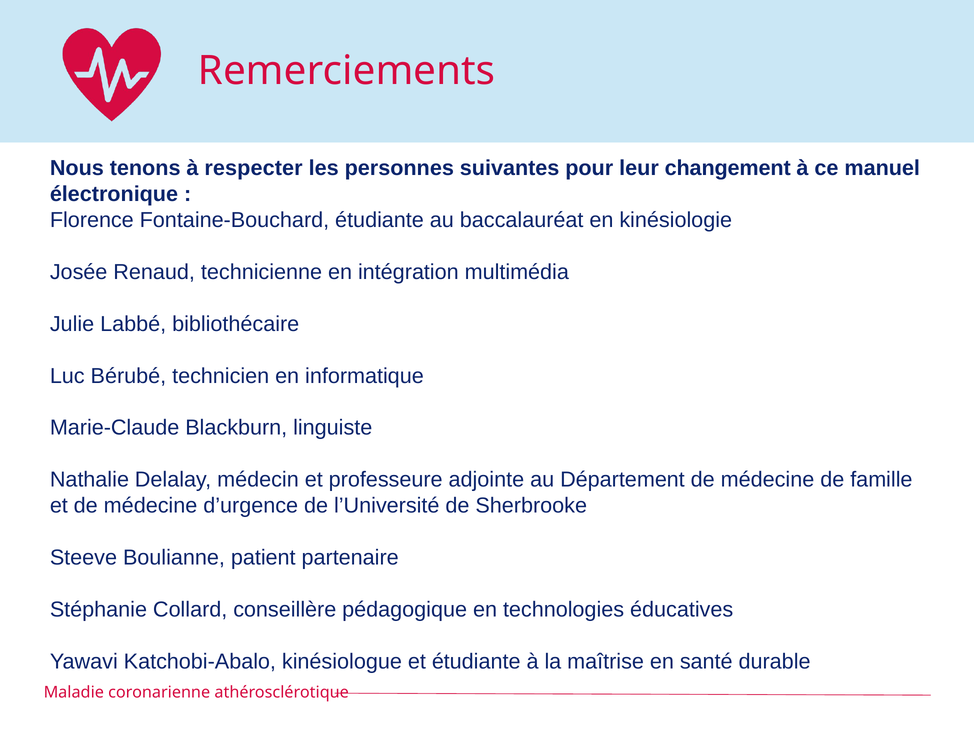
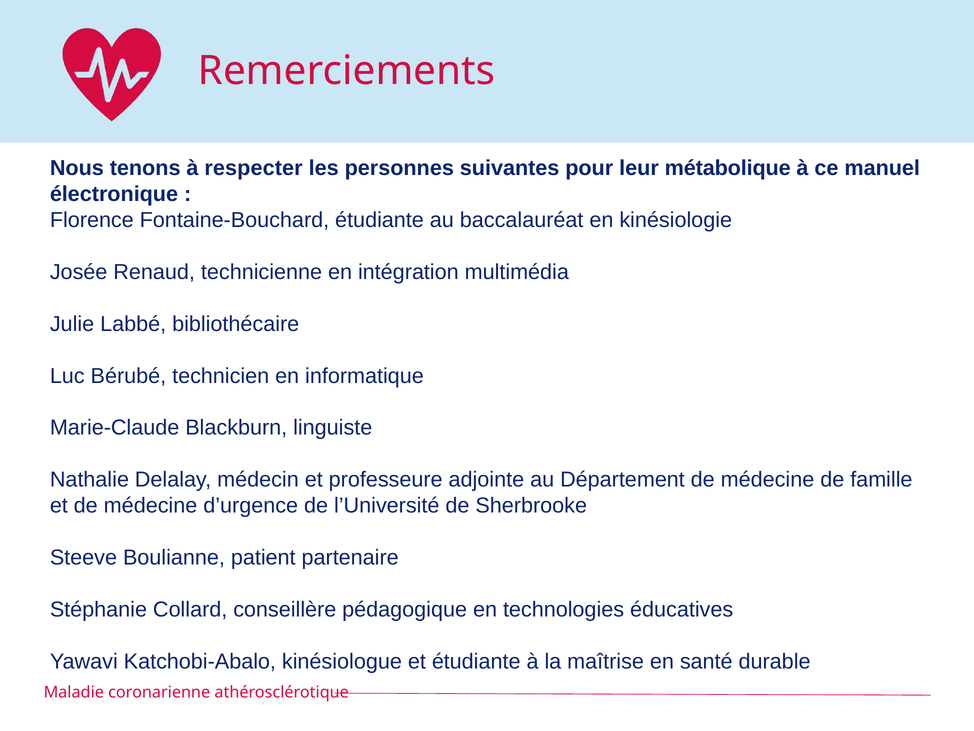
changement: changement -> métabolique
